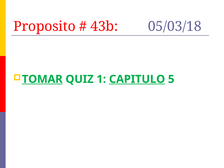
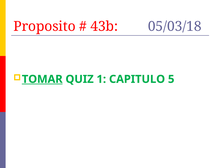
CAPITULO underline: present -> none
